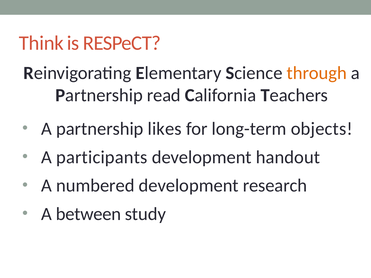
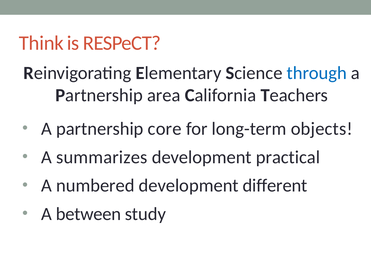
through colour: orange -> blue
read: read -> area
likes: likes -> core
participants: participants -> summarizes
handout: handout -> practical
research: research -> different
